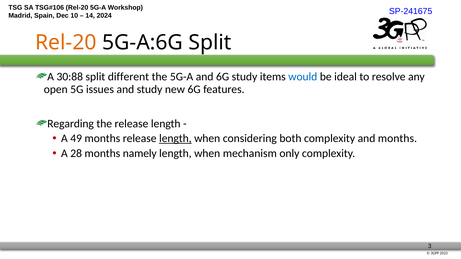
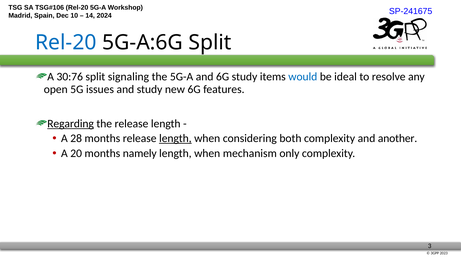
Rel-20 at (66, 42) colour: orange -> blue
30:88: 30:88 -> 30:76
different: different -> signaling
Regarding underline: none -> present
49: 49 -> 28
and months: months -> another
28: 28 -> 20
